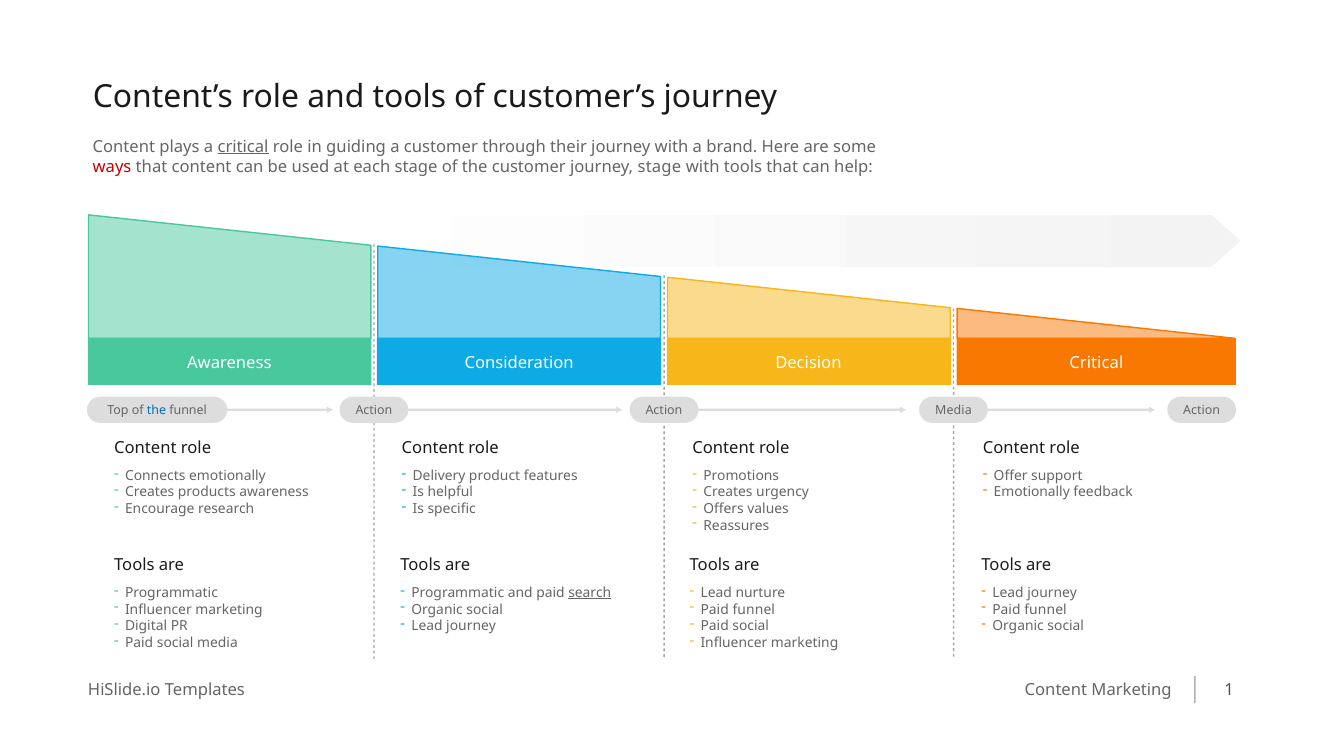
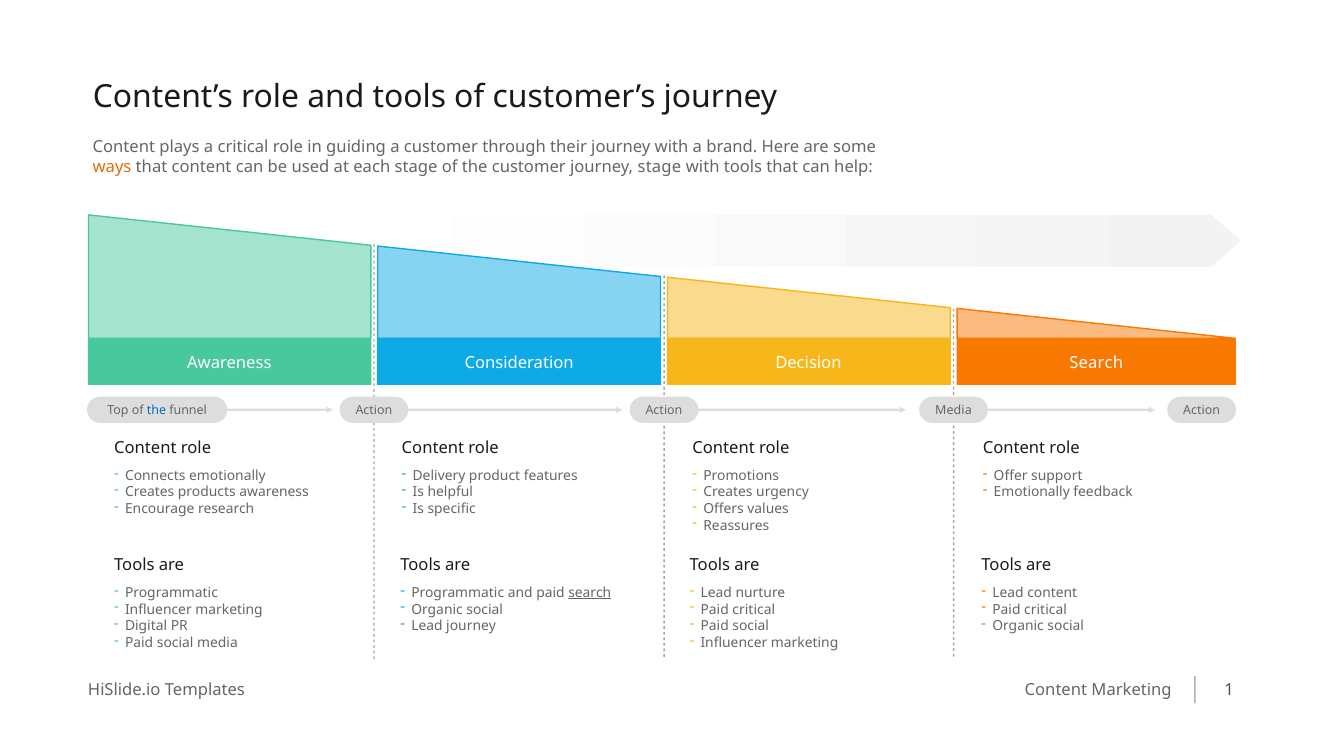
critical at (243, 147) underline: present -> none
ways colour: red -> orange
Decision Critical: Critical -> Search
journey at (1052, 593): journey -> content
funnel at (754, 610): funnel -> critical
funnel at (1046, 610): funnel -> critical
